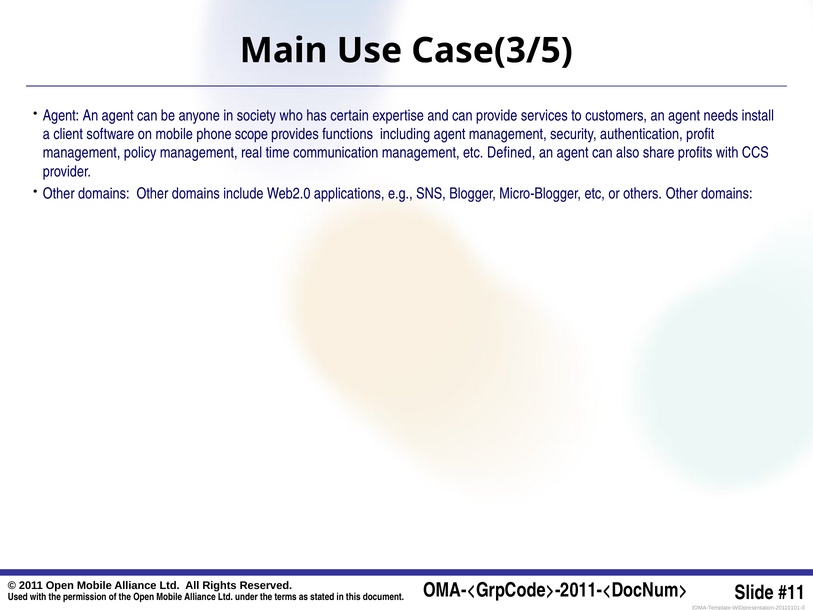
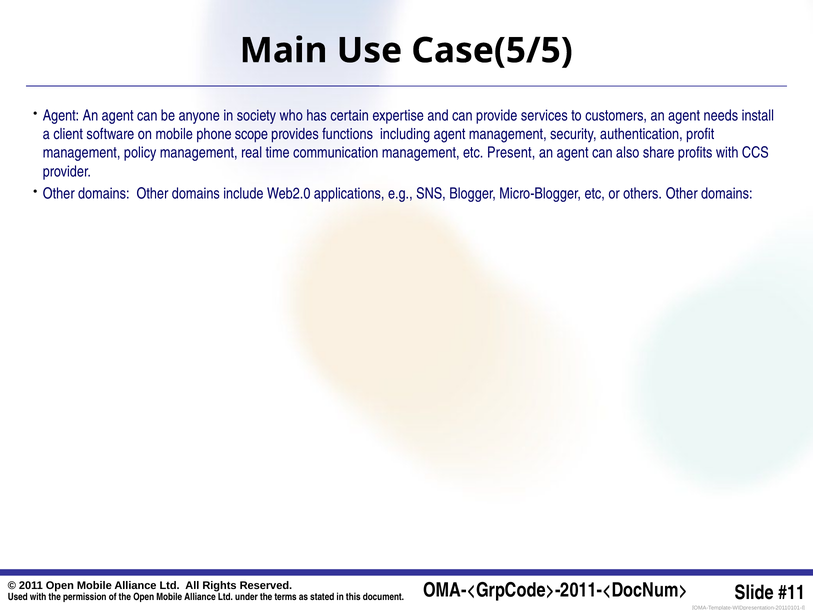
Case(3/5: Case(3/5 -> Case(5/5
Defined: Defined -> Present
